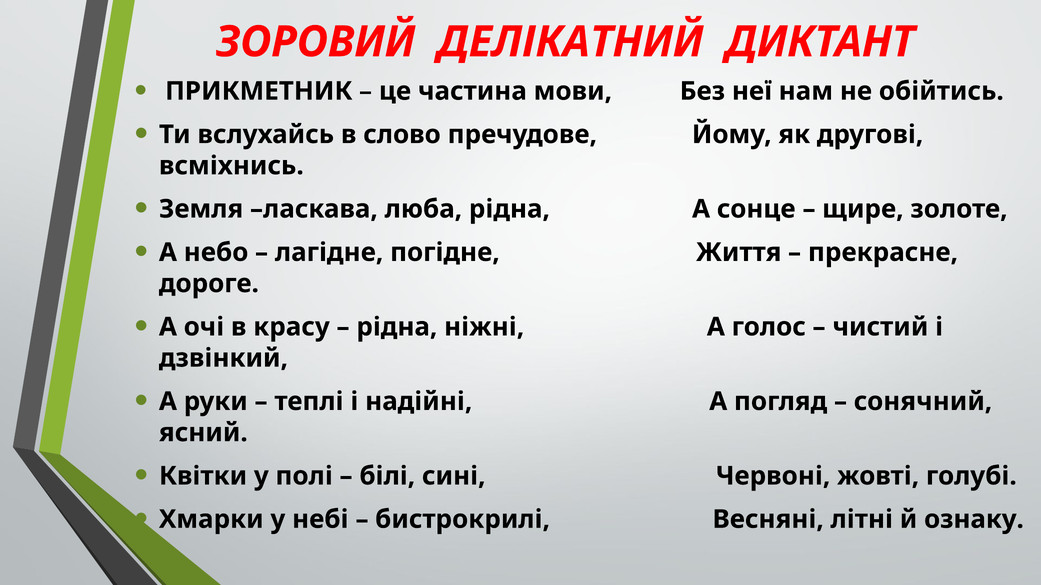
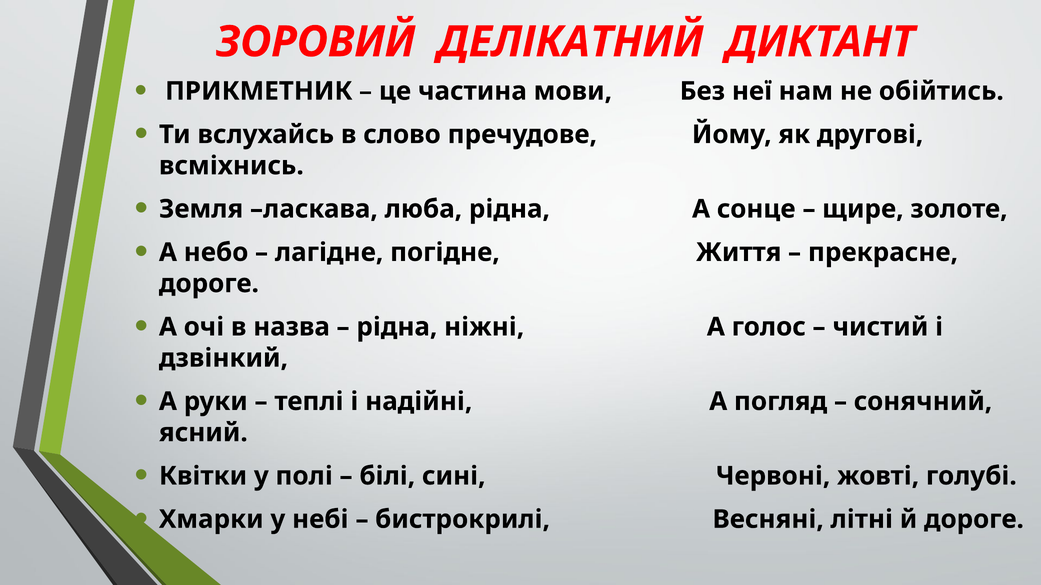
красу: красу -> назва
й ознаку: ознаку -> дороге
